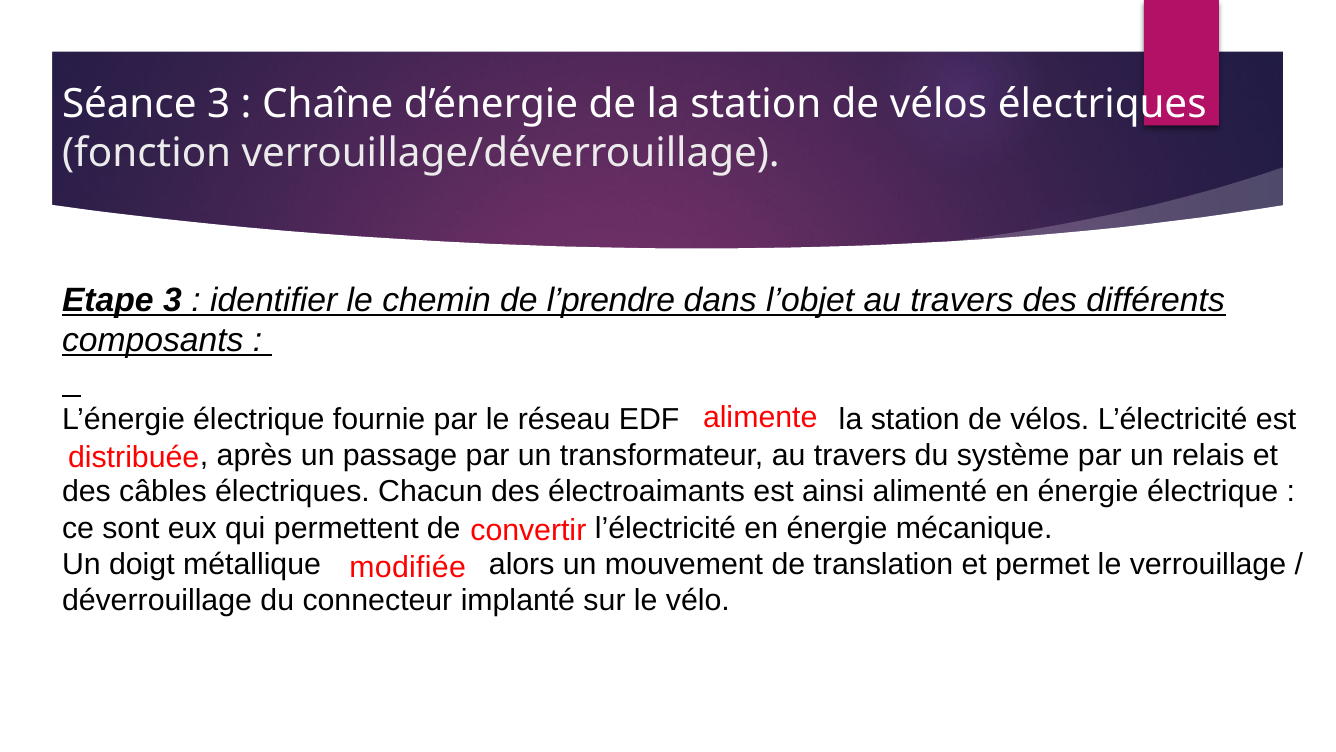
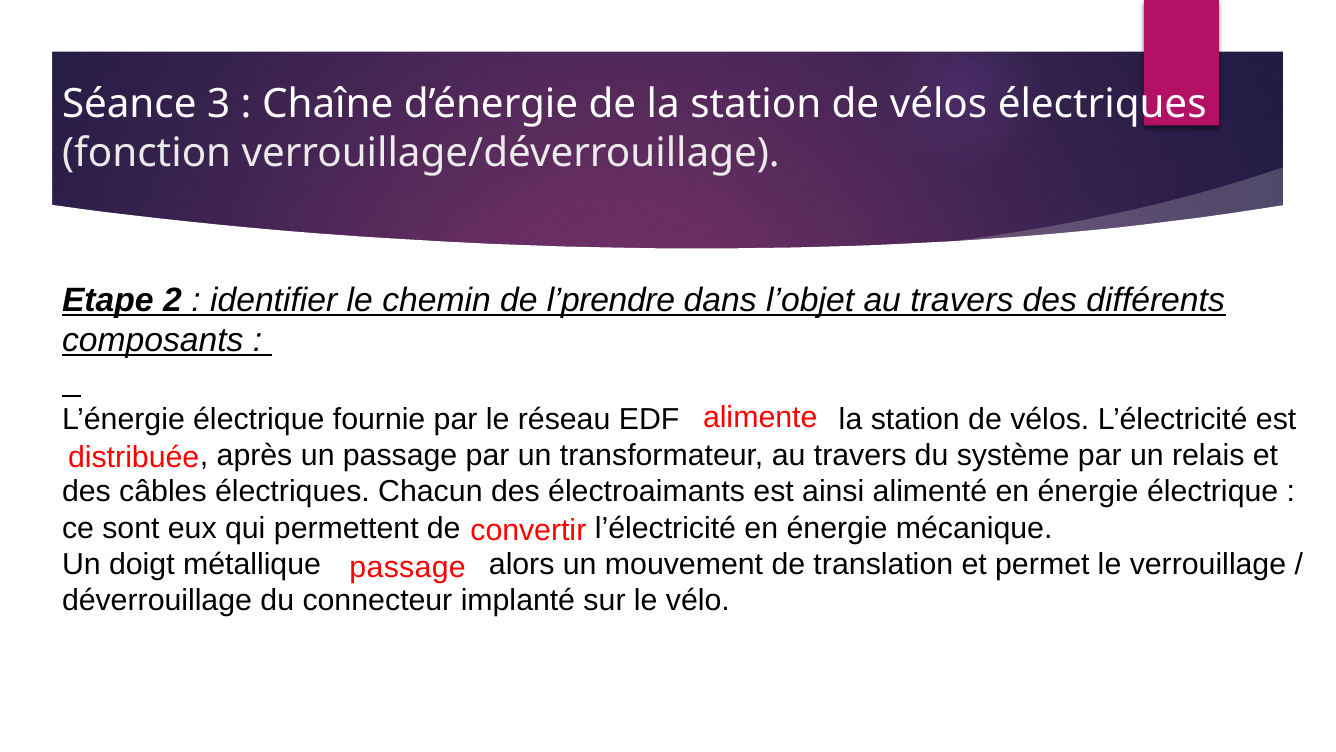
Etape 3: 3 -> 2
modifiée at (408, 567): modifiée -> passage
